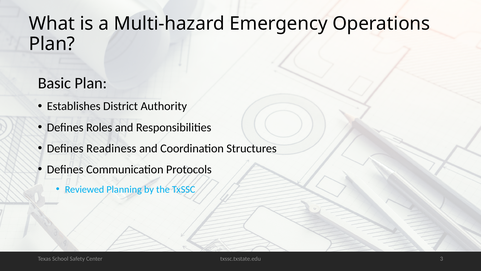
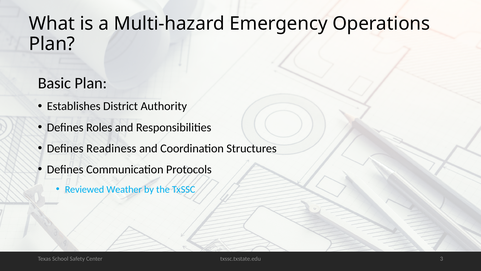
Planning: Planning -> Weather
